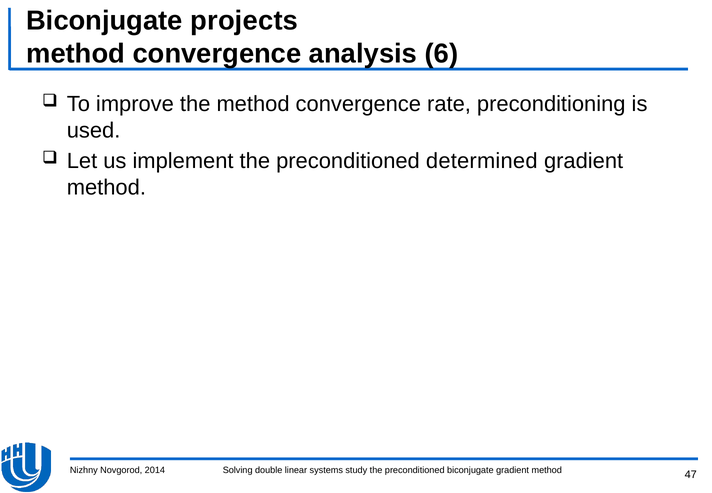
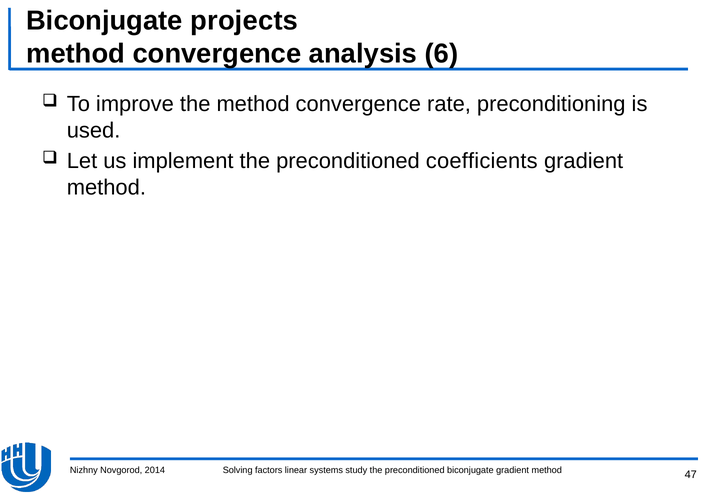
determined: determined -> coefficients
double: double -> factors
